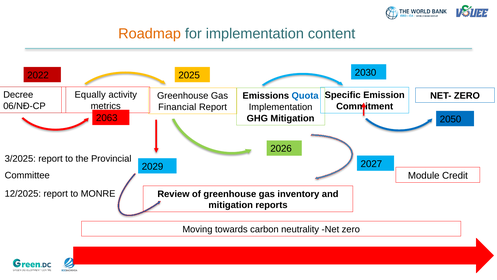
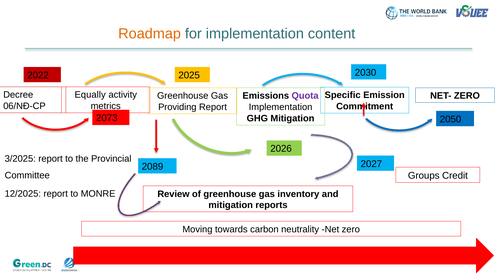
Quota colour: blue -> purple
Financial: Financial -> Providing
2063: 2063 -> 2073
2029: 2029 -> 2089
Module: Module -> Groups
